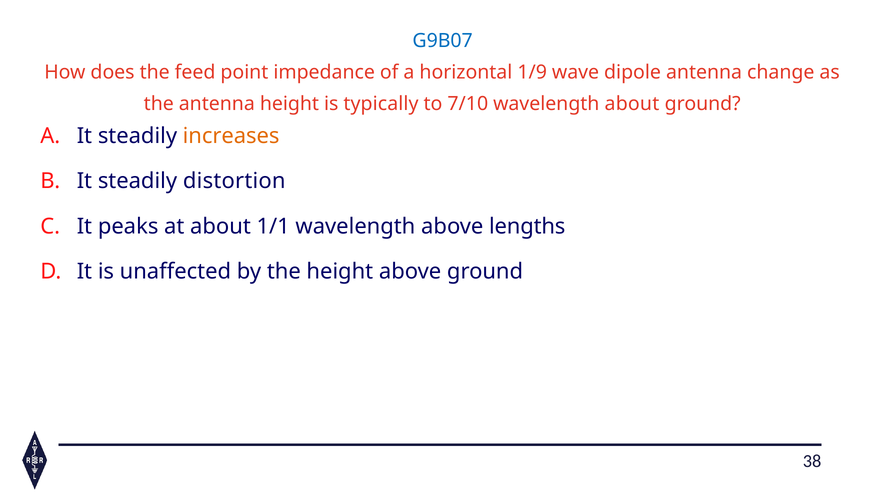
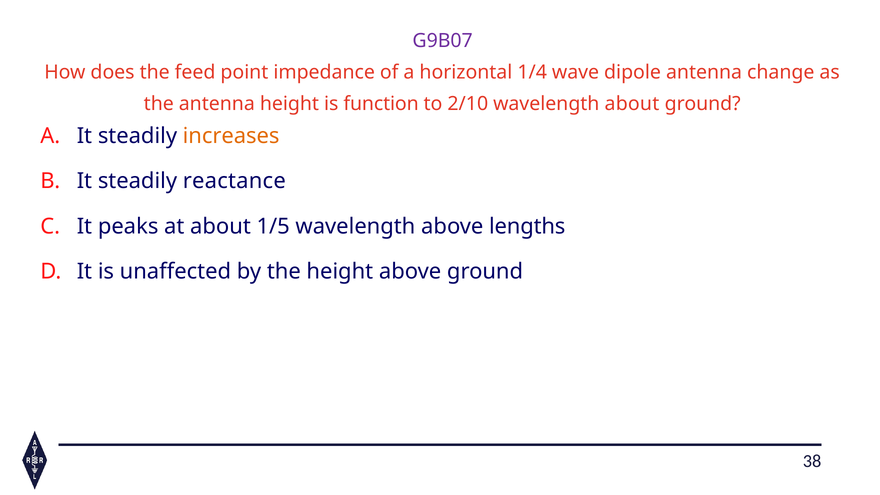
G9B07 colour: blue -> purple
1/9: 1/9 -> 1/4
typically: typically -> function
7/10: 7/10 -> 2/10
distortion: distortion -> reactance
1/1: 1/1 -> 1/5
